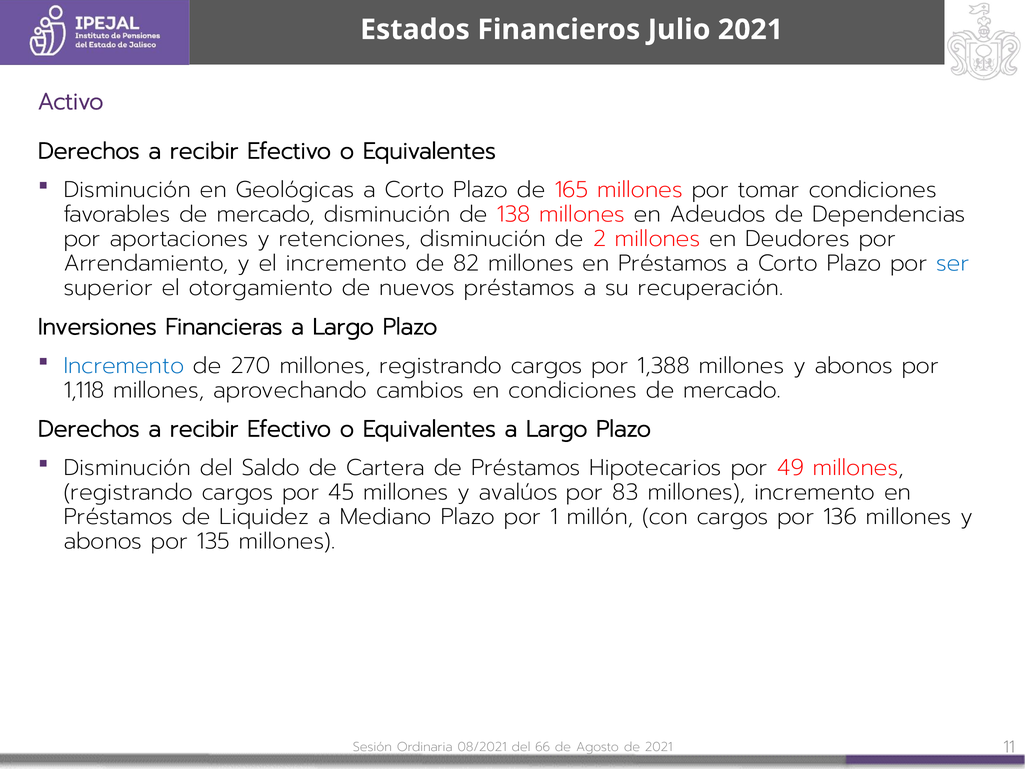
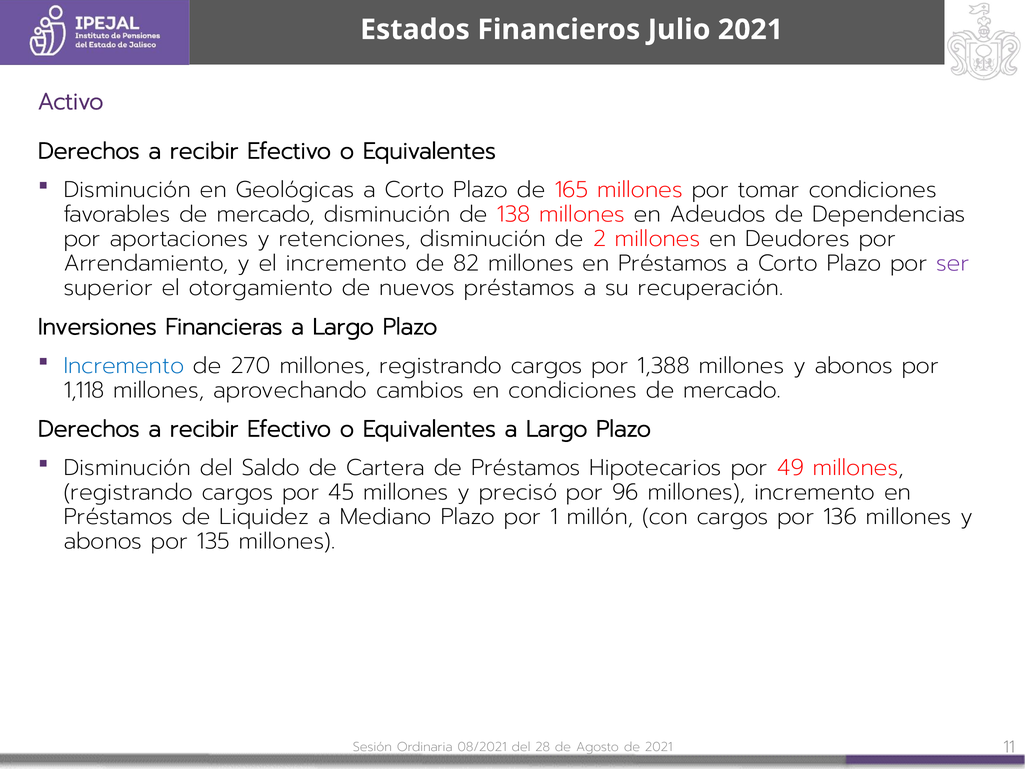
ser colour: blue -> purple
avalúos: avalúos -> precisó
83: 83 -> 96
66: 66 -> 28
